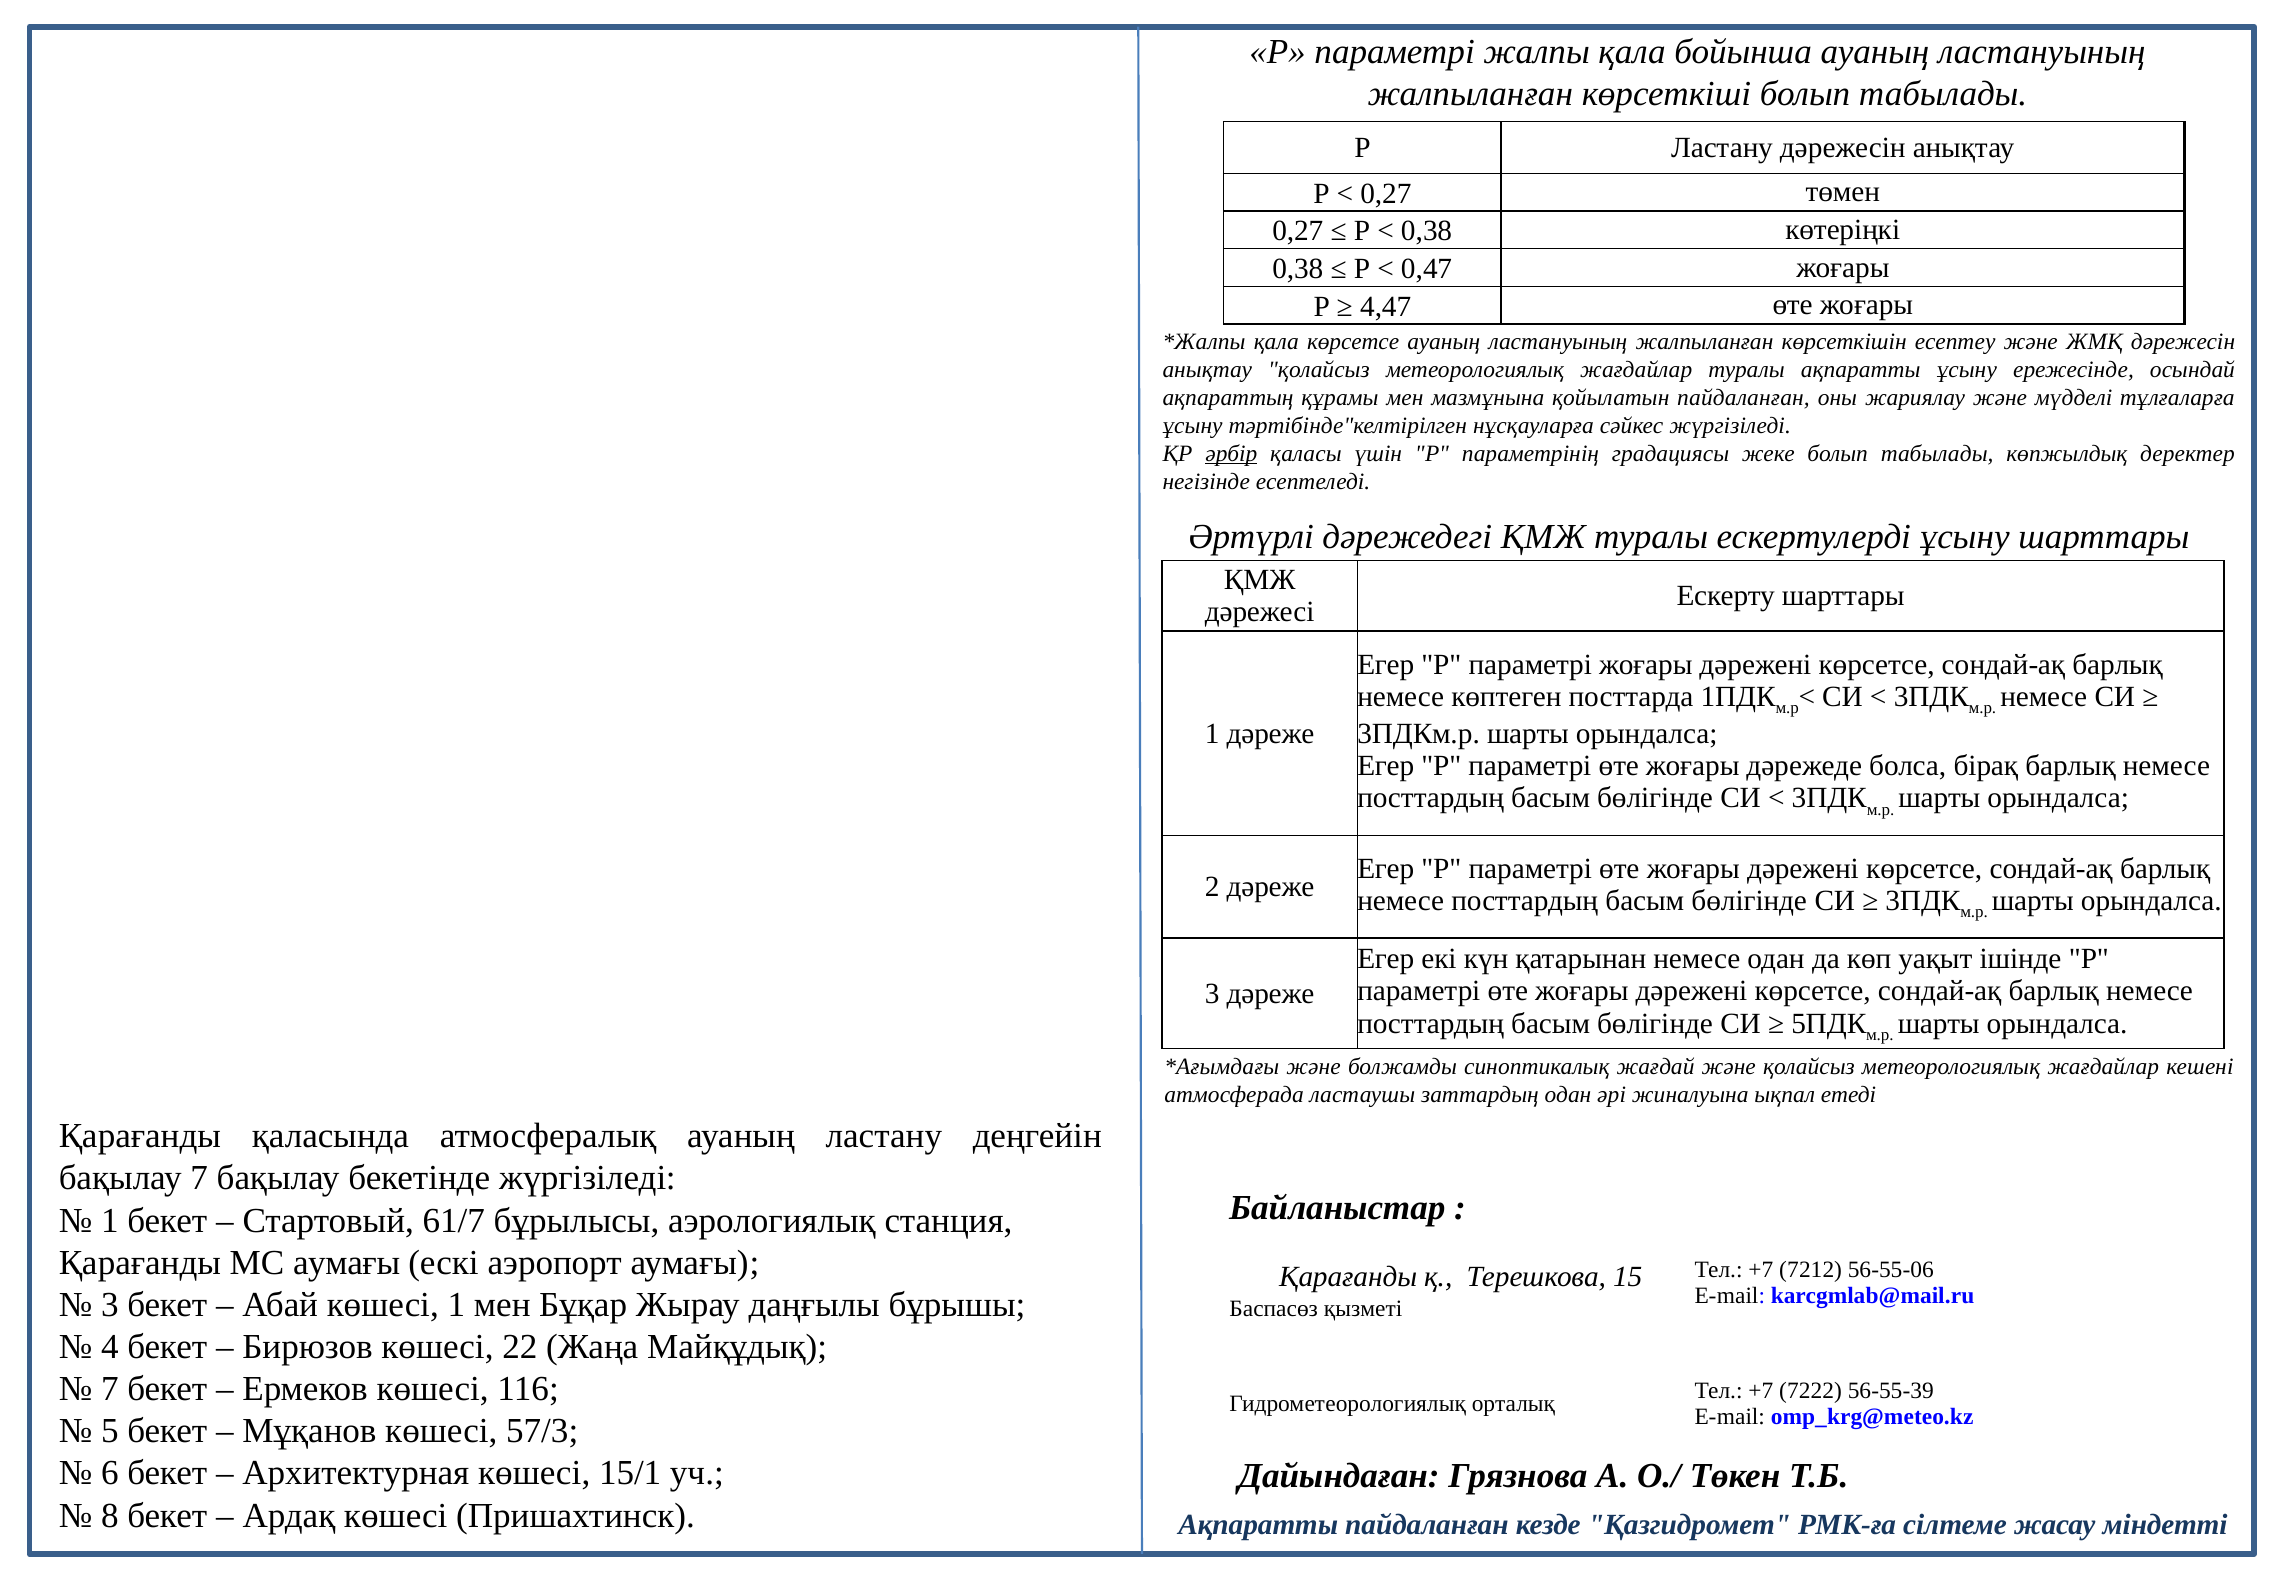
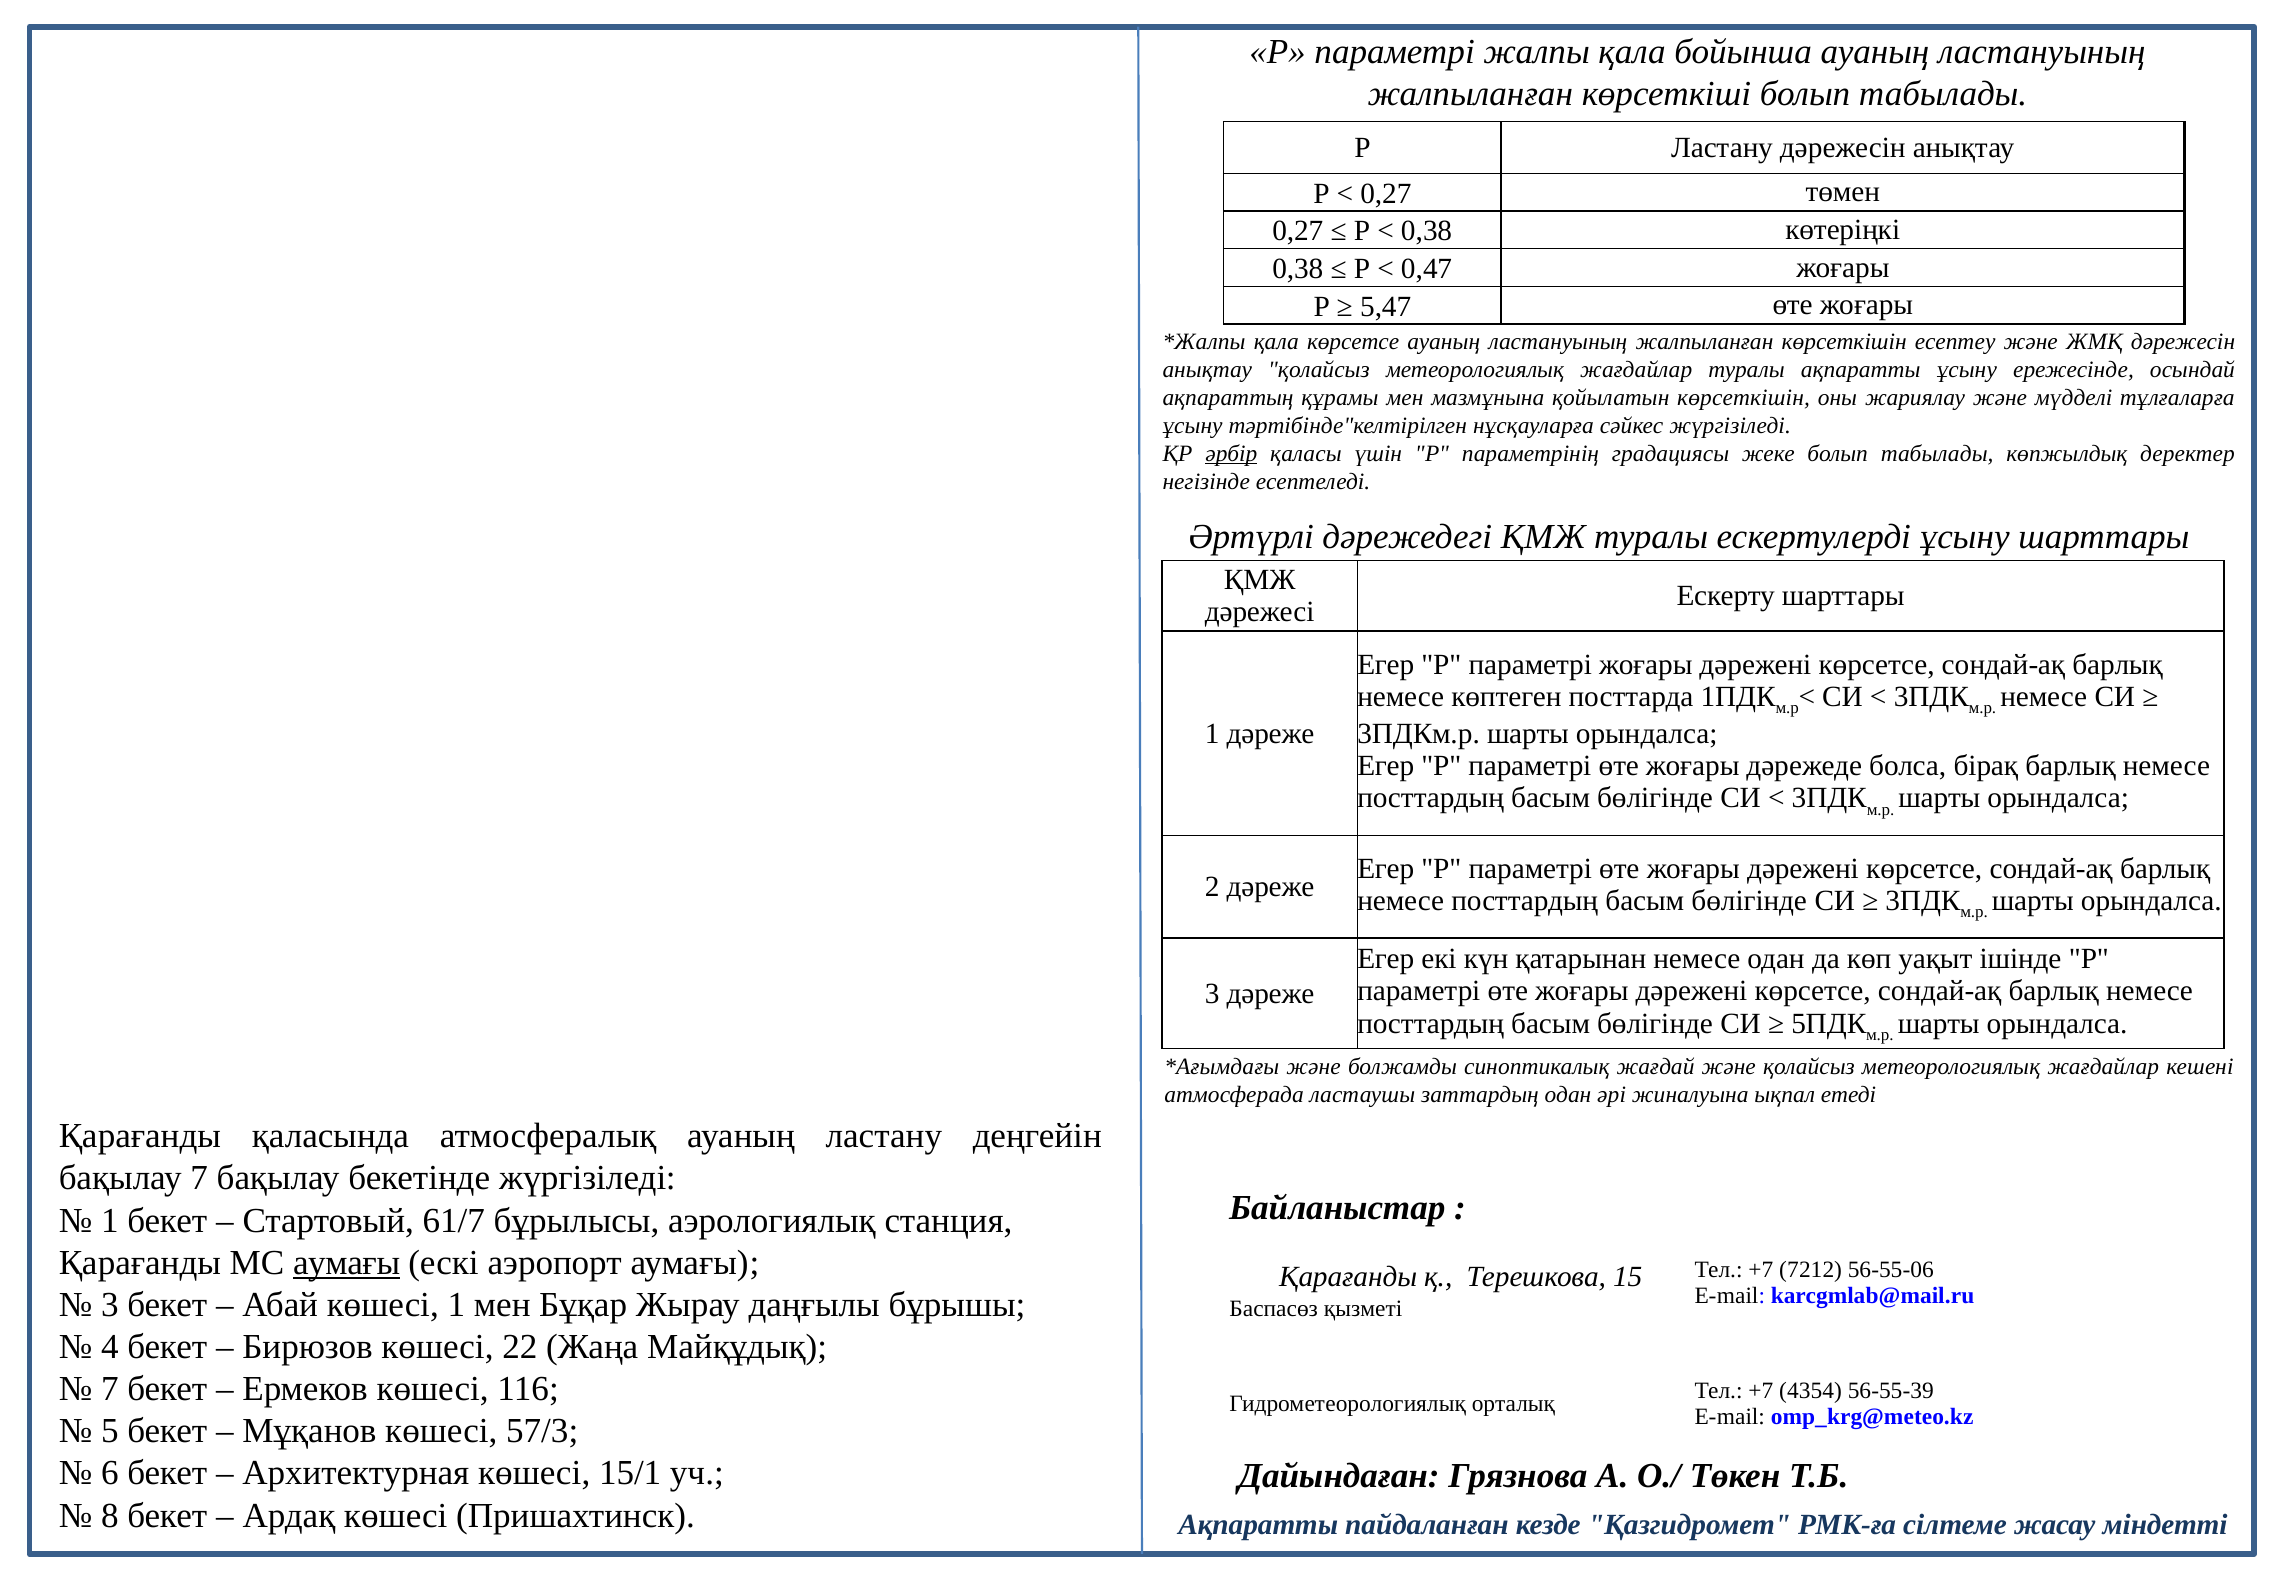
4,47: 4,47 -> 5,47
қойылатын пайдаланған: пайдаланған -> көрсеткішін
аумағы at (347, 1263) underline: none -> present
7222: 7222 -> 4354
